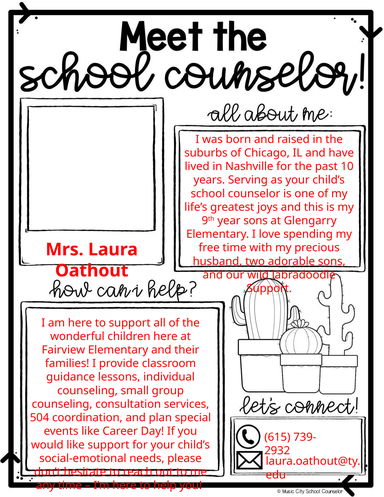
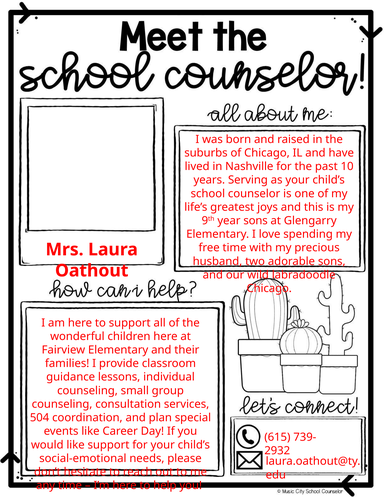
Support at (269, 288): Support -> Chicago
